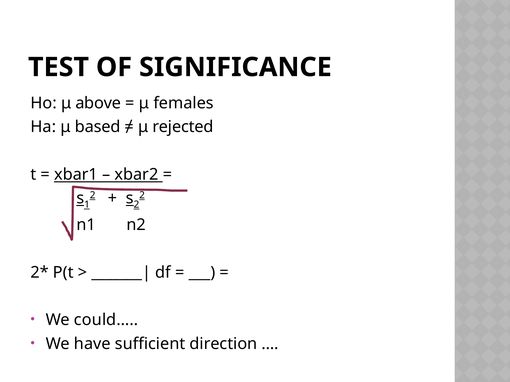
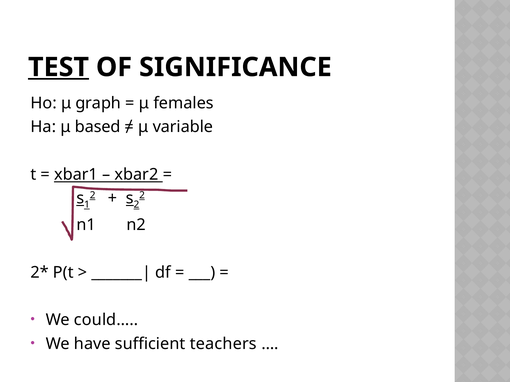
TEST underline: none -> present
above: above -> graph
rejected: rejected -> variable
direction: direction -> teachers
